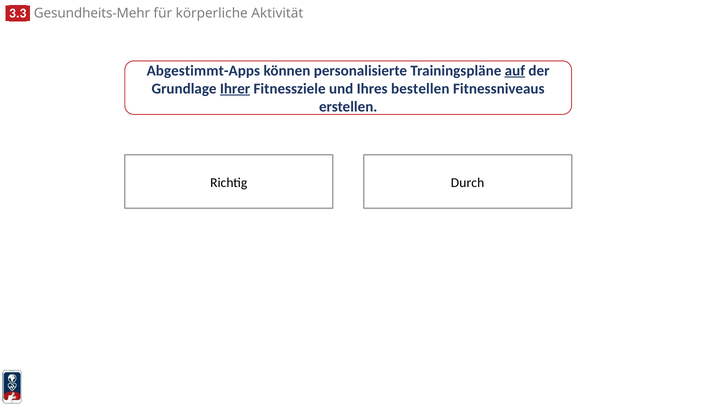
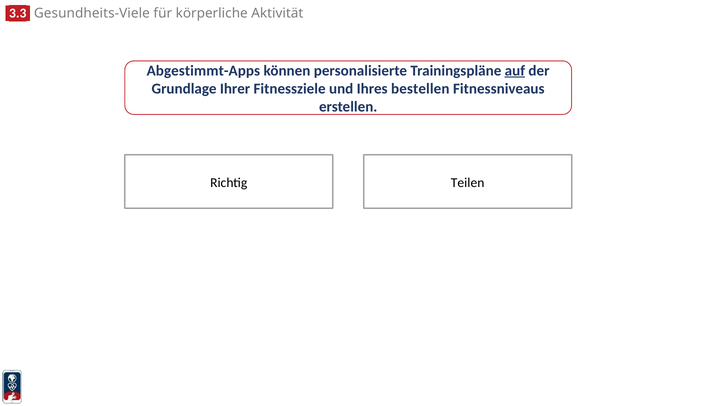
Gesundheits-Mehr: Gesundheits-Mehr -> Gesundheits-Viele
Ihrer underline: present -> none
Durch: Durch -> Teilen
